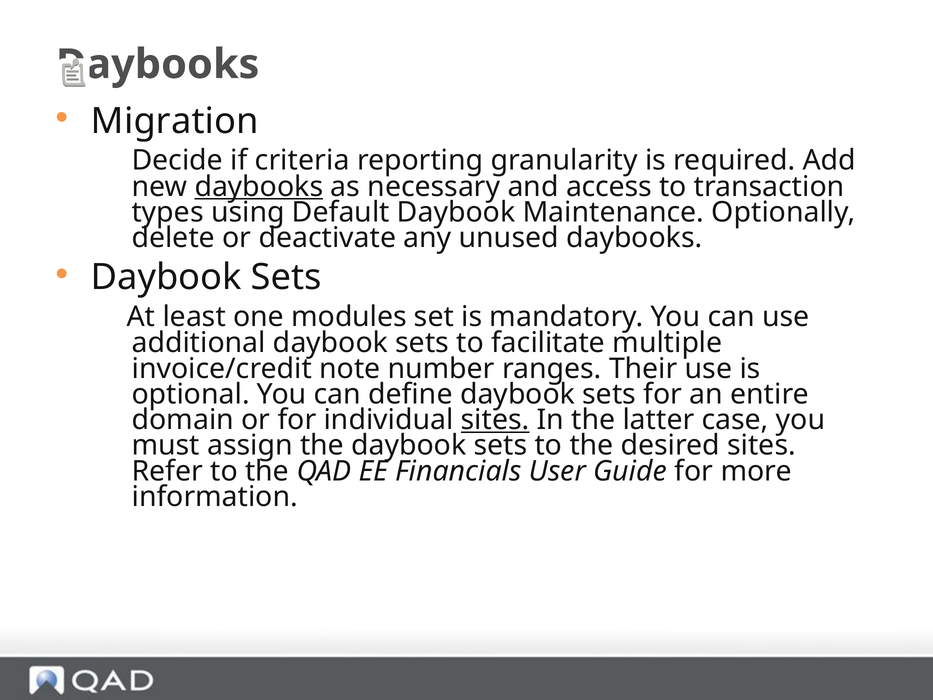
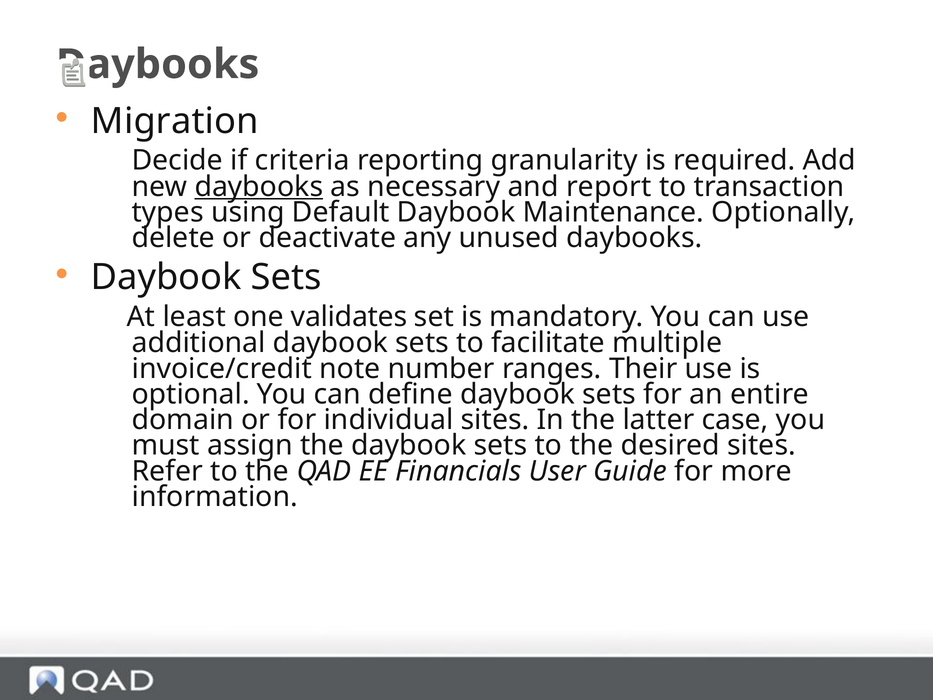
access: access -> report
modules: modules -> validates
sites at (495, 420) underline: present -> none
